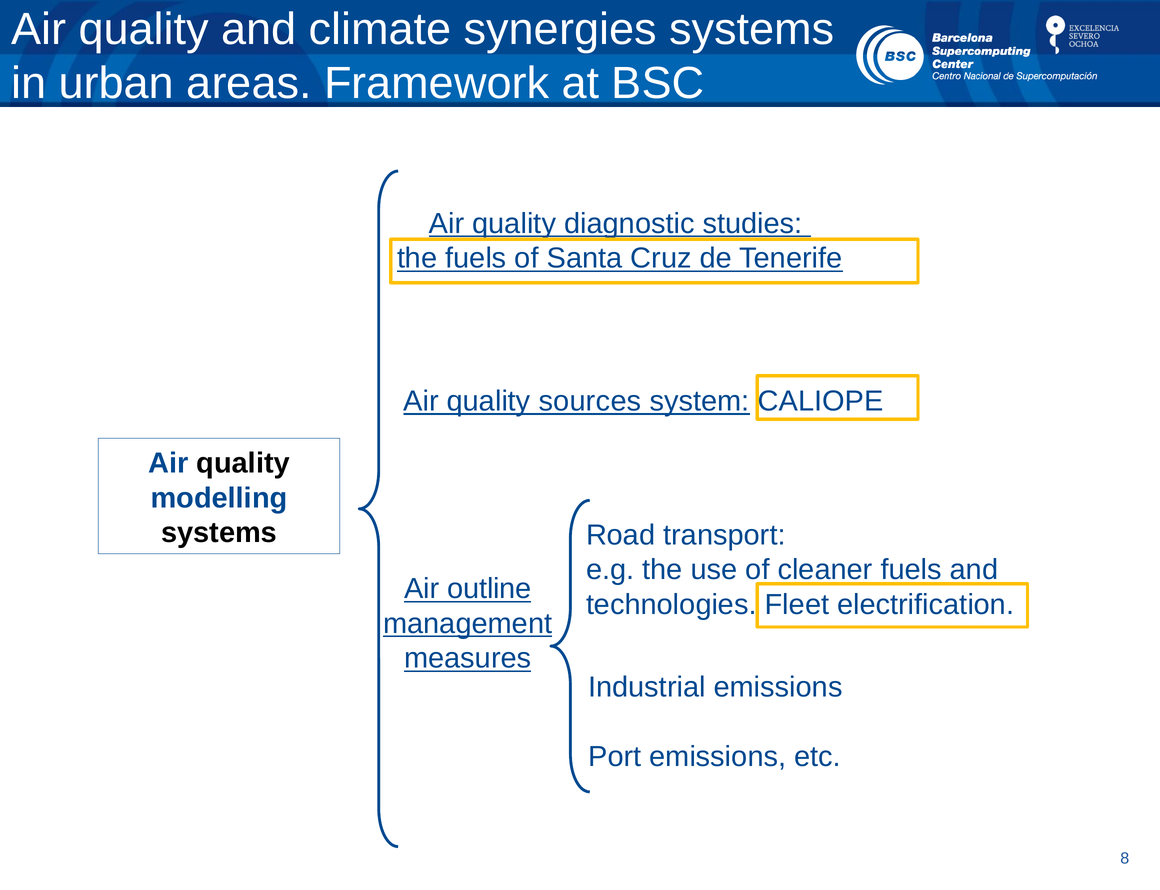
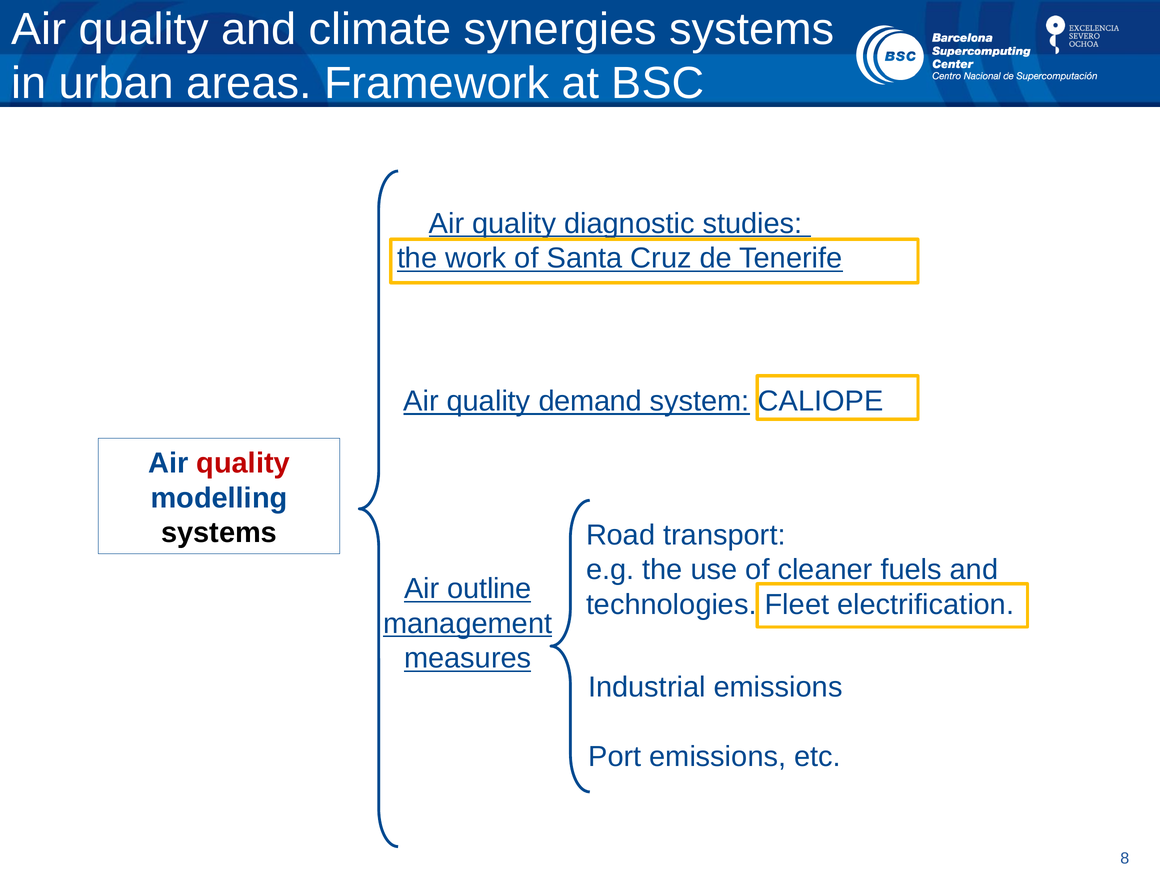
the fuels: fuels -> work
sources: sources -> demand
quality at (243, 464) colour: black -> red
